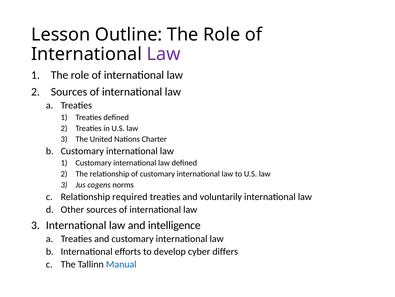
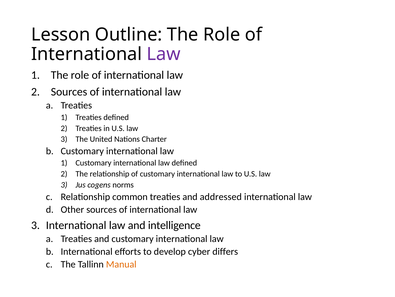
required: required -> common
voluntarily: voluntarily -> addressed
Manual colour: blue -> orange
